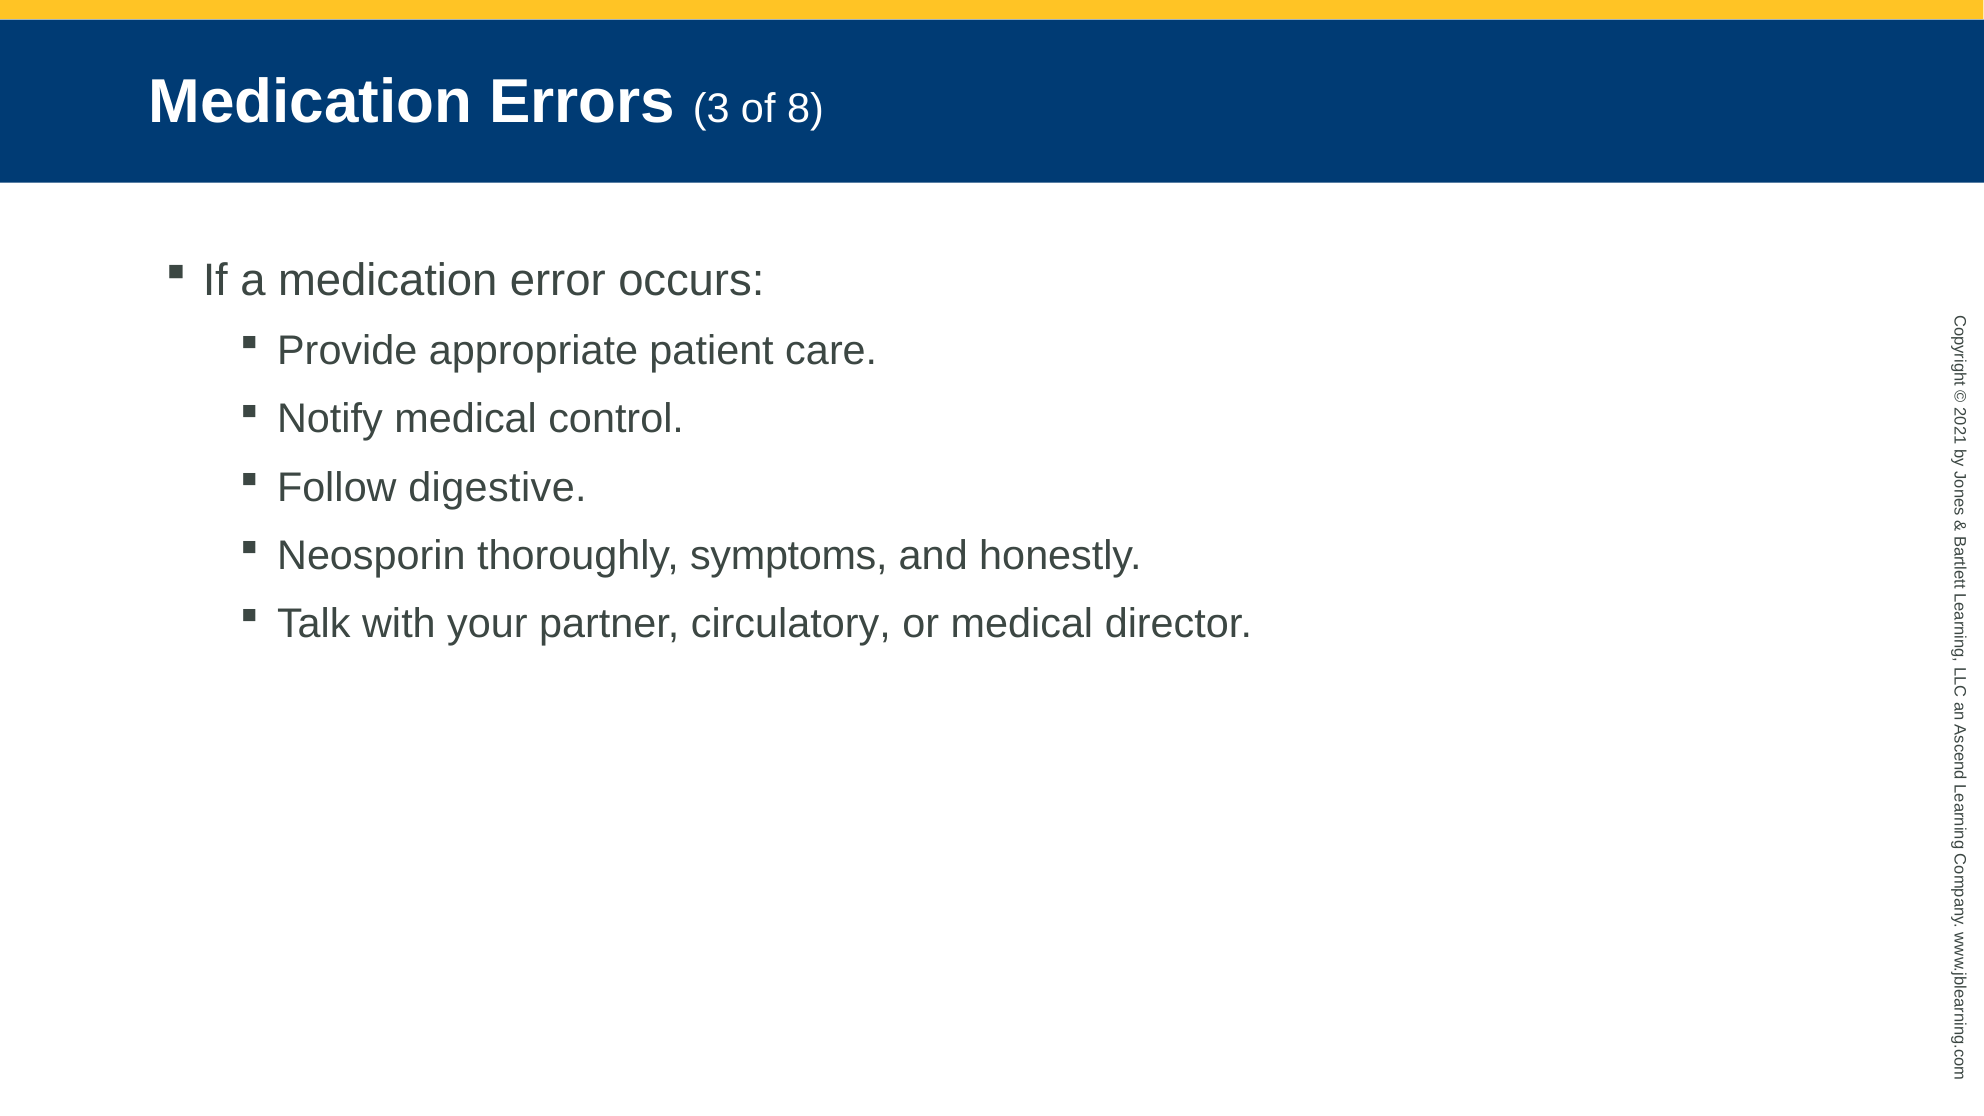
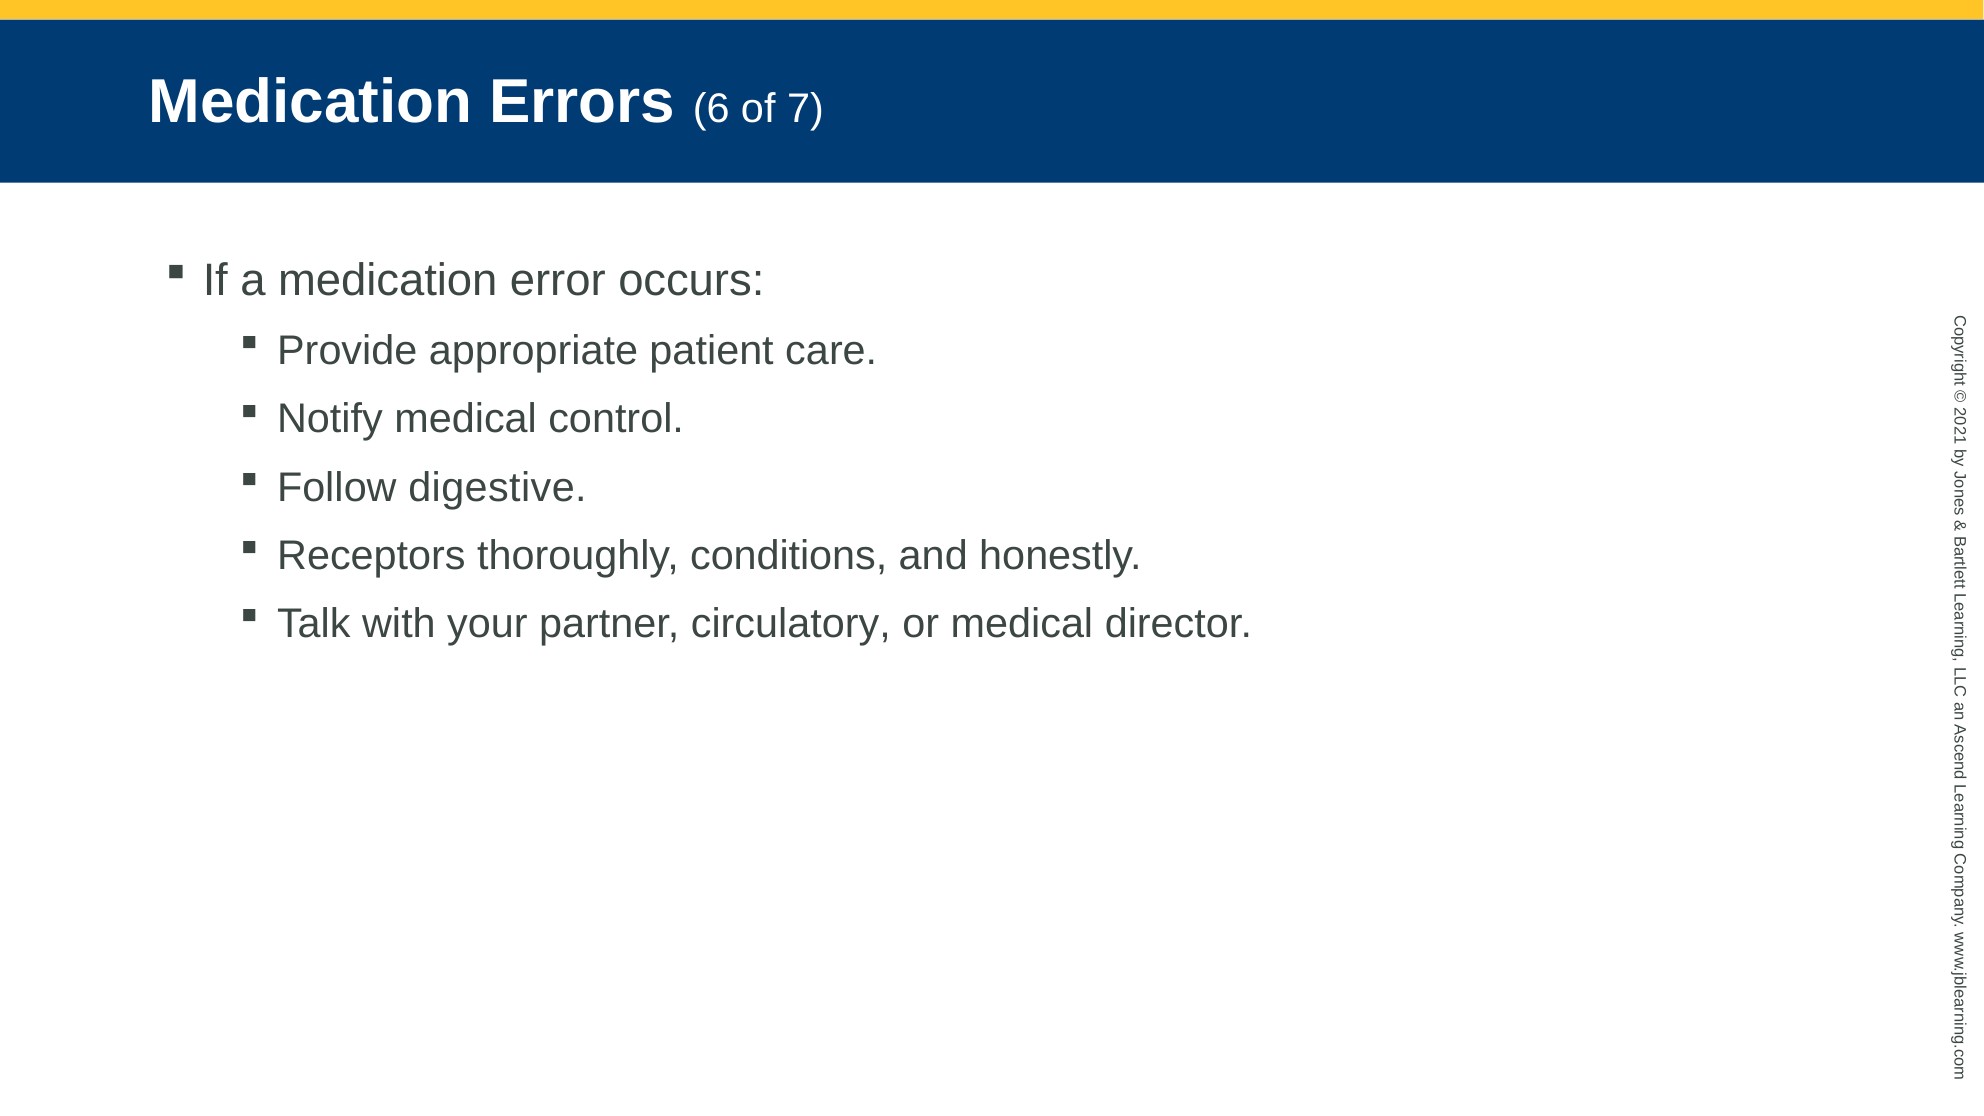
3: 3 -> 6
8: 8 -> 7
Neosporin: Neosporin -> Receptors
symptoms: symptoms -> conditions
